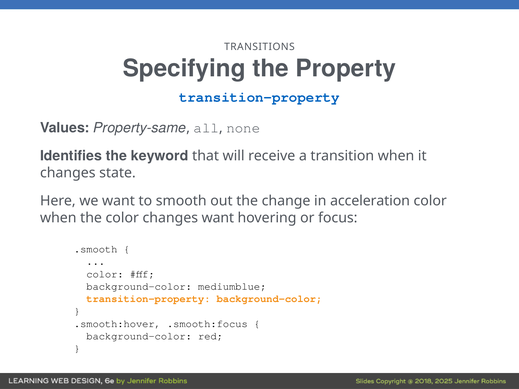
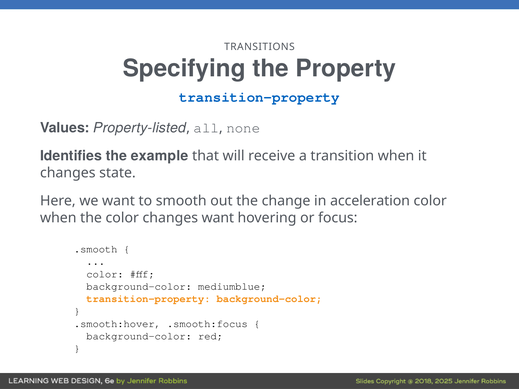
Property-same: Property-same -> Property-listed
keyword: keyword -> example
